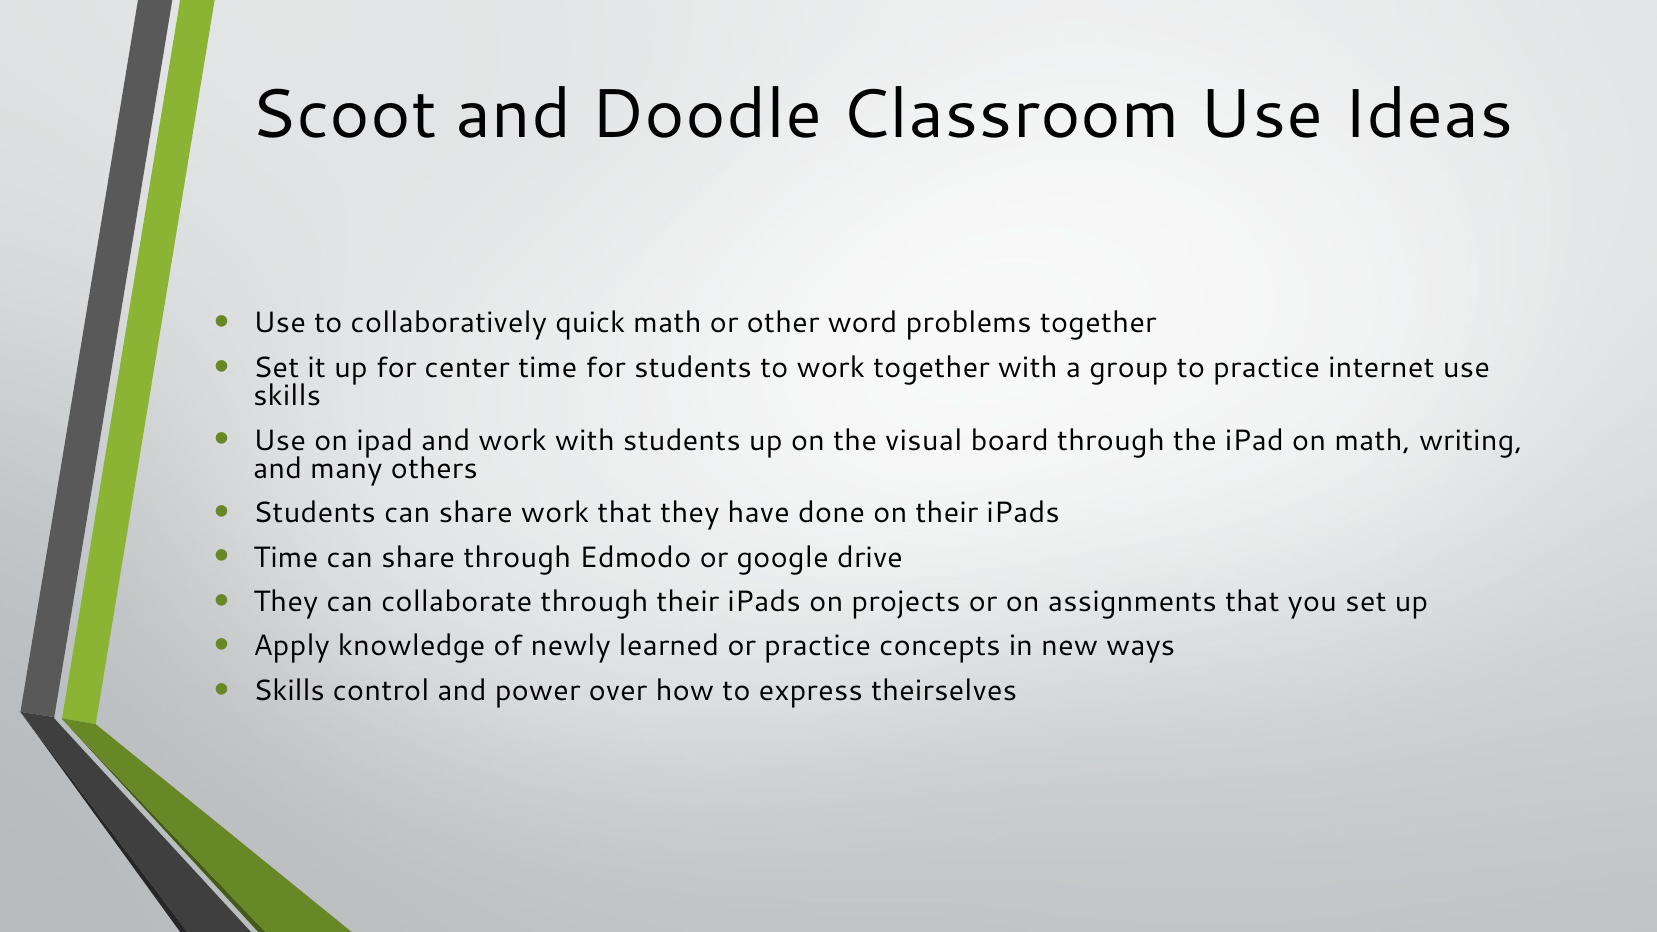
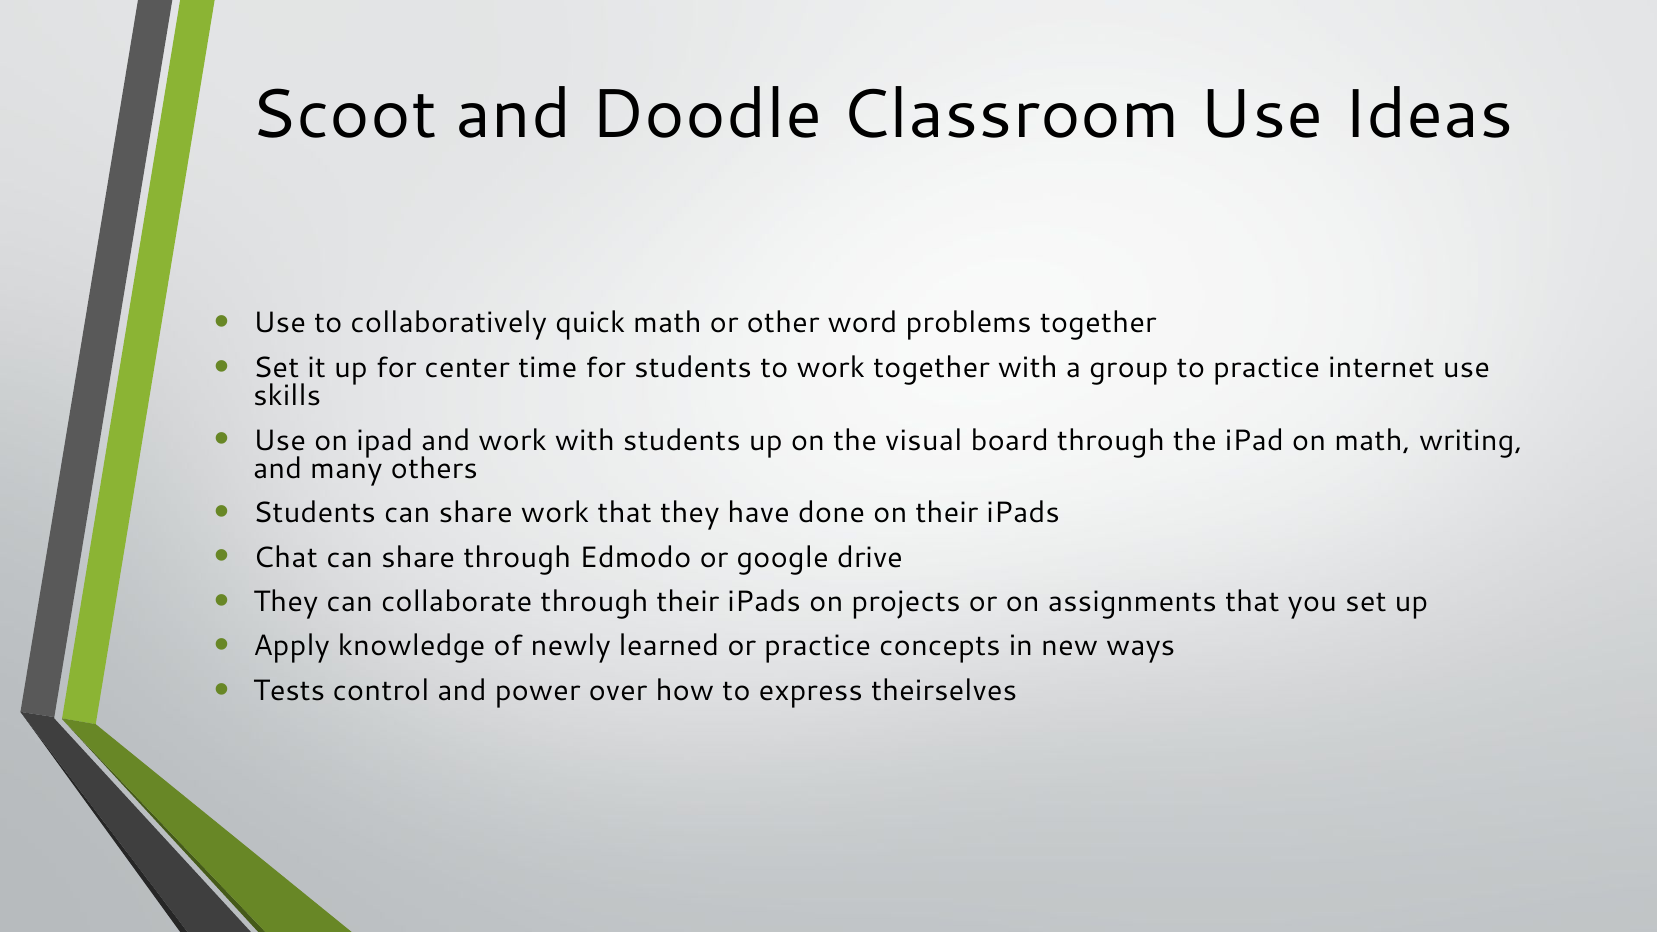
Time at (286, 557): Time -> Chat
Skills at (289, 691): Skills -> Tests
